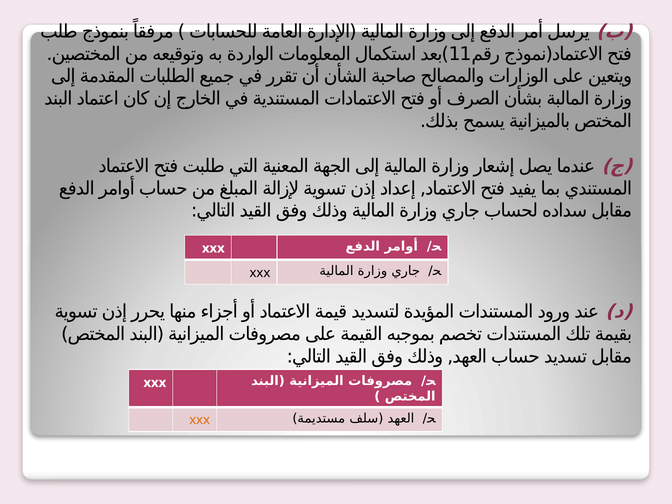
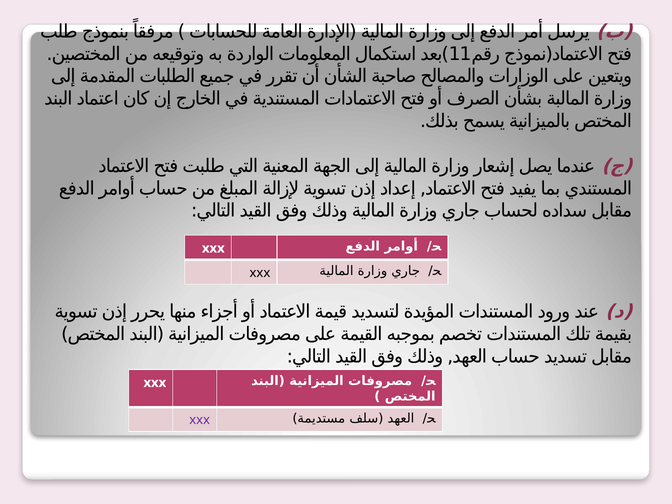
xxx at (200, 420) colour: orange -> purple
